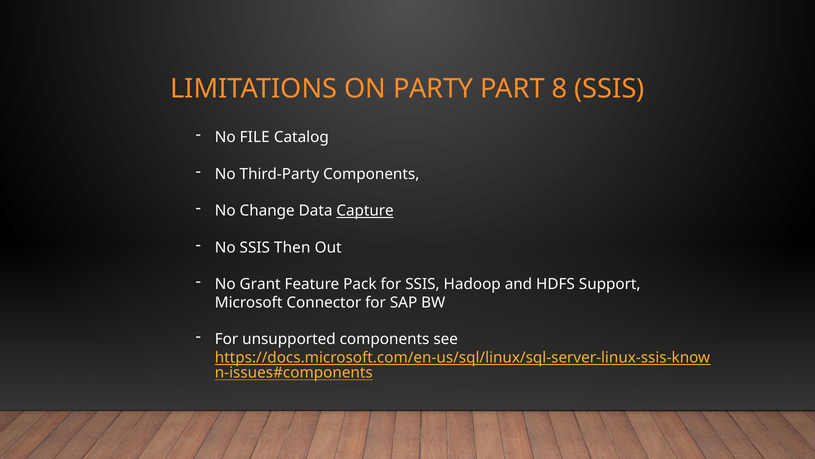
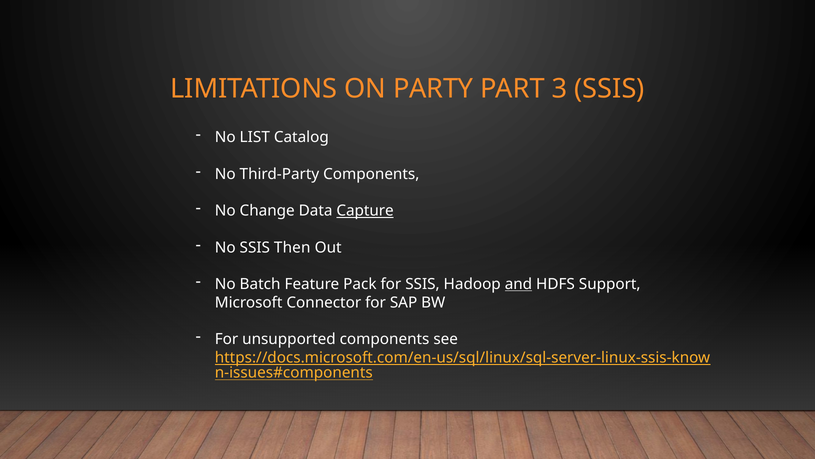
8: 8 -> 3
FILE: FILE -> LIST
Grant: Grant -> Batch
and underline: none -> present
